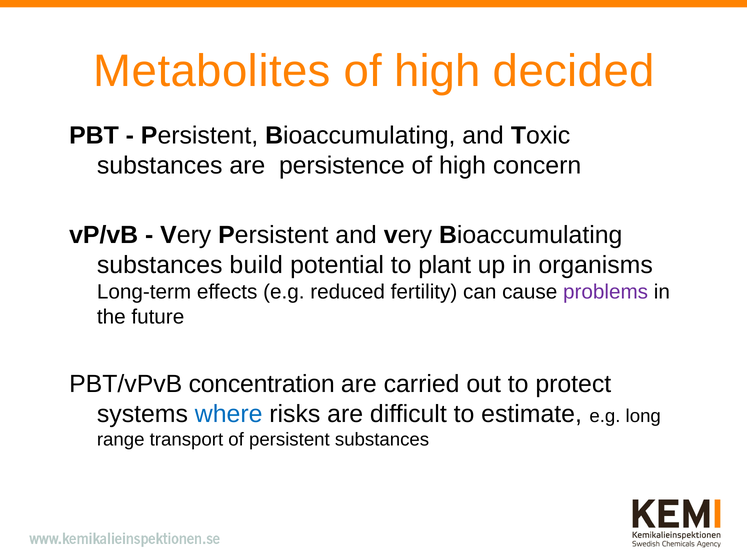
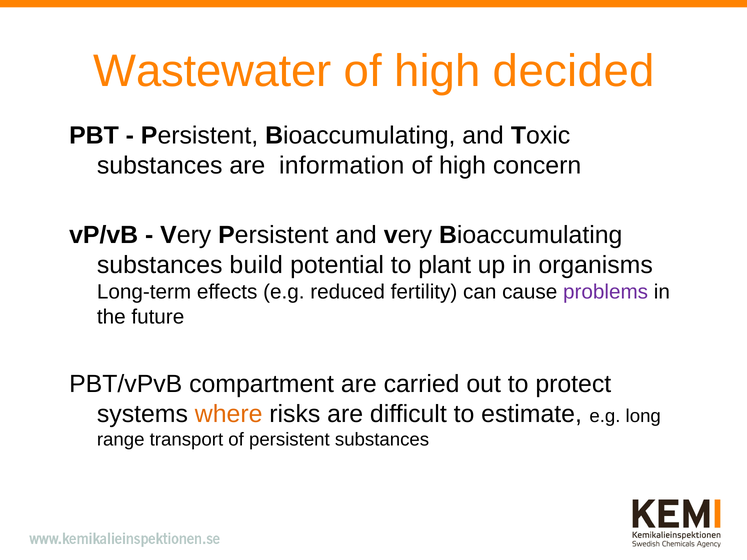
Metabolites: Metabolites -> Wastewater
persistence: persistence -> information
concentration: concentration -> compartment
where colour: blue -> orange
